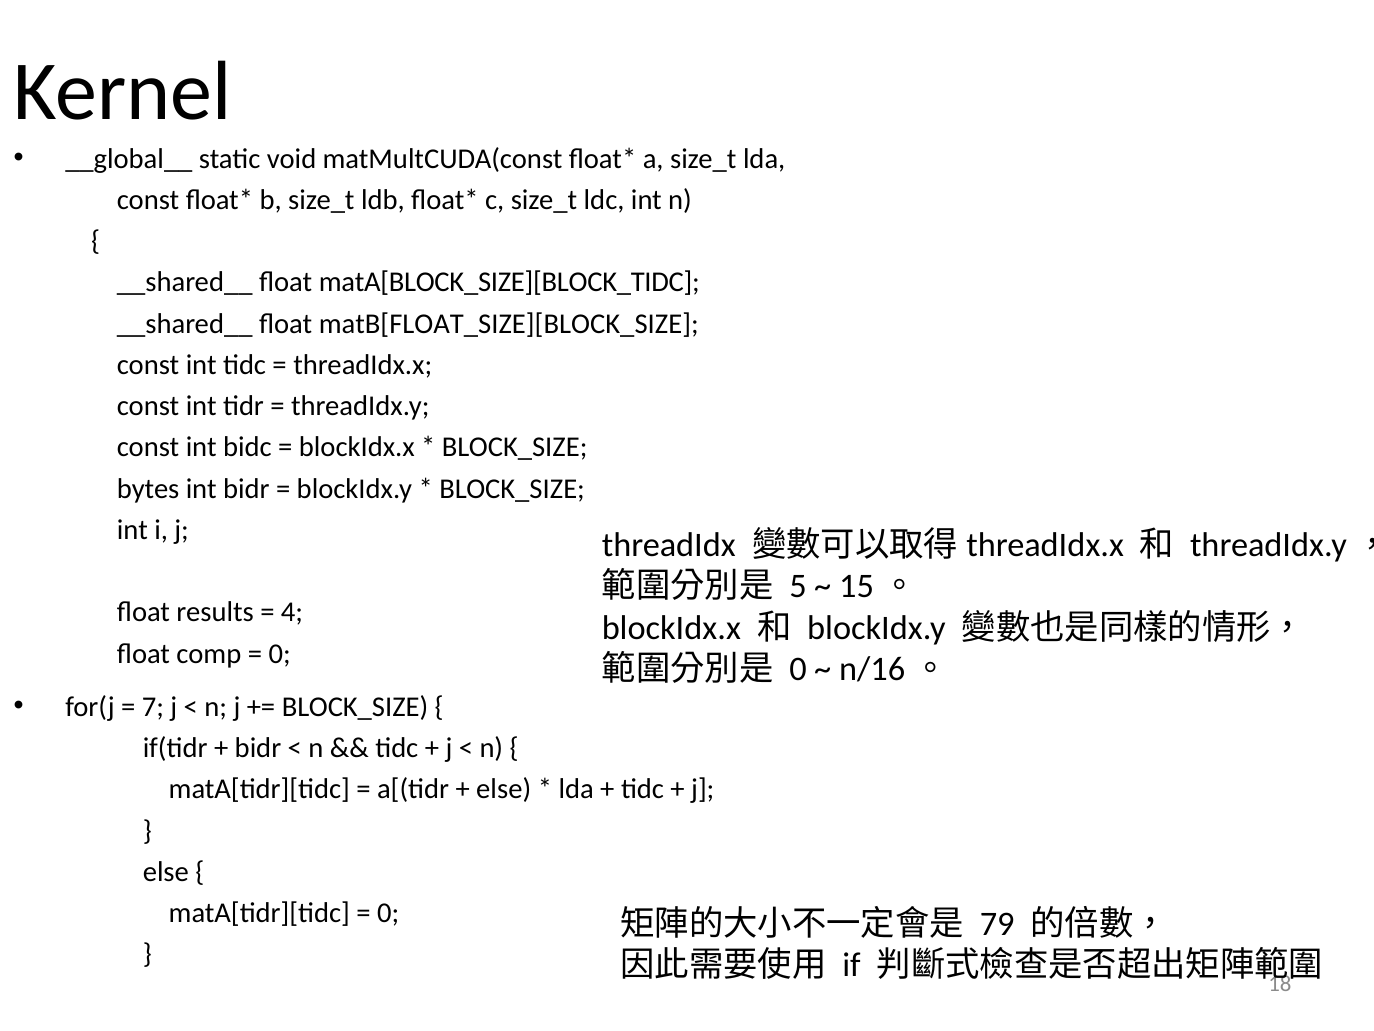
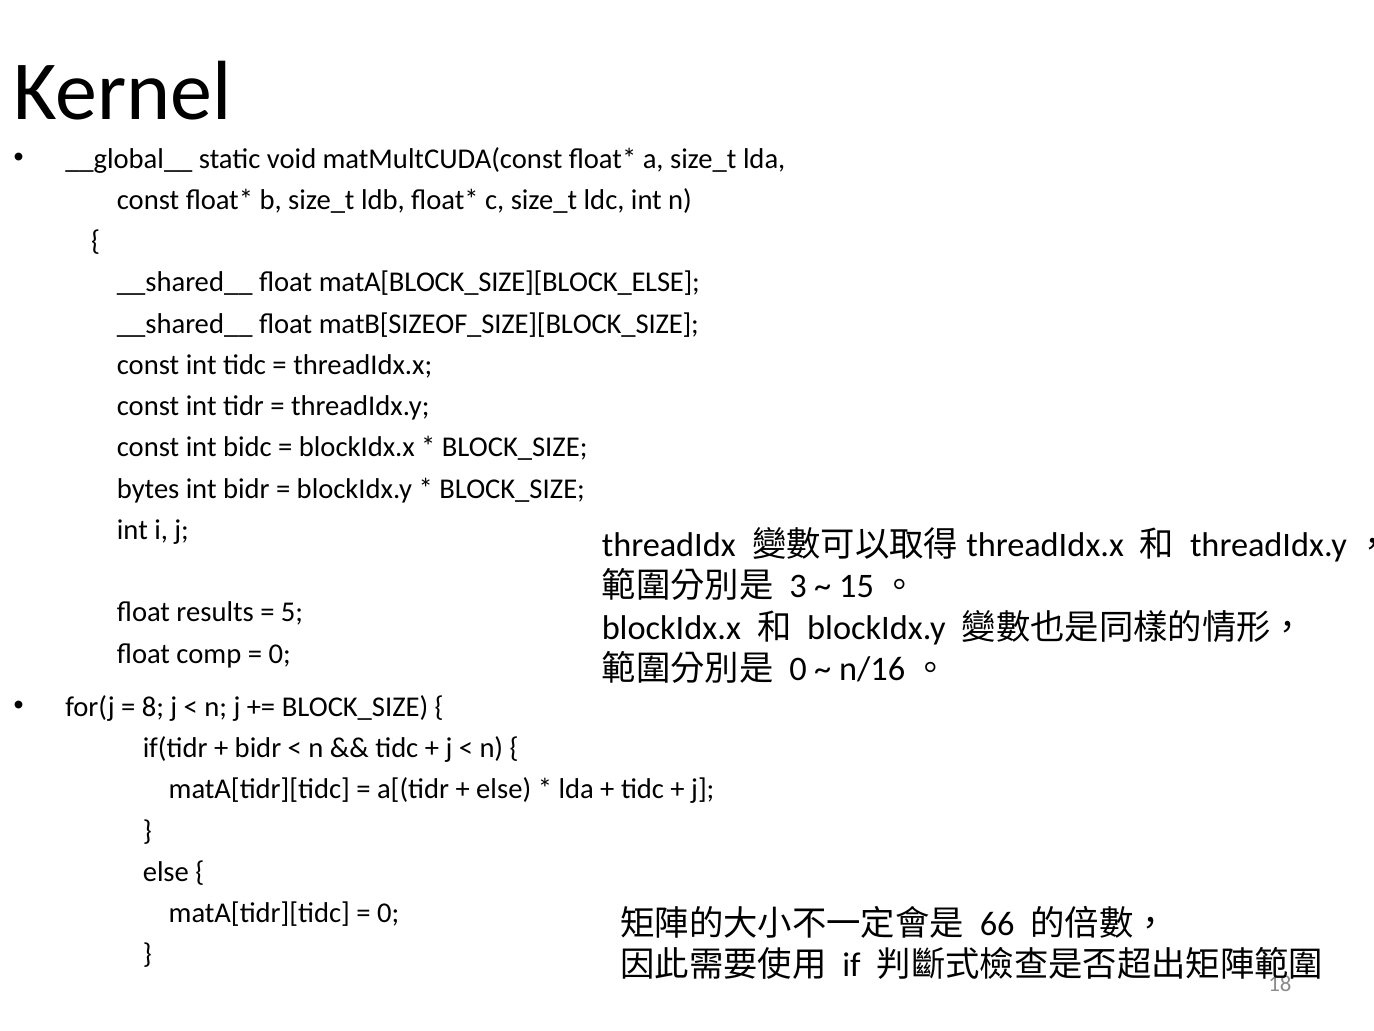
matA[BLOCK_SIZE][BLOCK_TIDC: matA[BLOCK_SIZE][BLOCK_TIDC -> matA[BLOCK_SIZE][BLOCK_ELSE
matB[FLOAT_SIZE][BLOCK_SIZE: matB[FLOAT_SIZE][BLOCK_SIZE -> matB[SIZEOF_SIZE][BLOCK_SIZE
5: 5 -> 3
4: 4 -> 5
7: 7 -> 8
79: 79 -> 66
